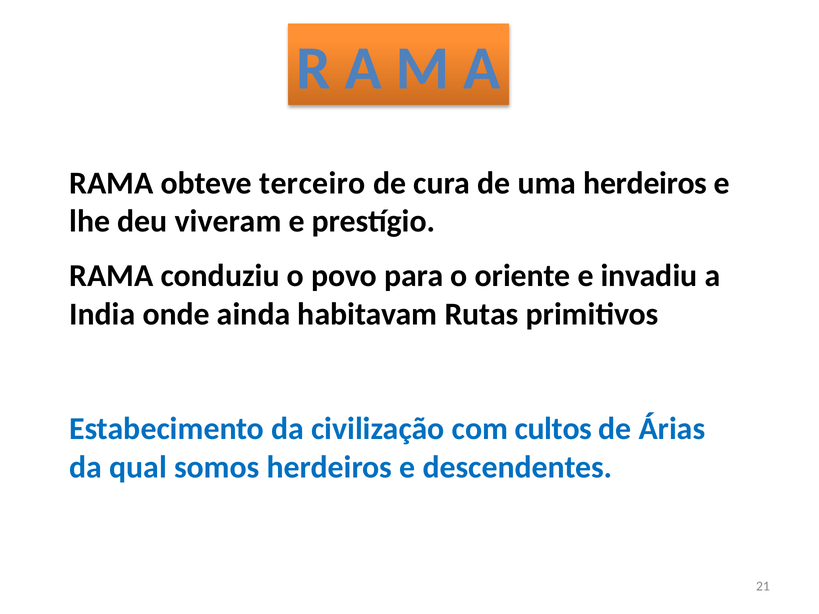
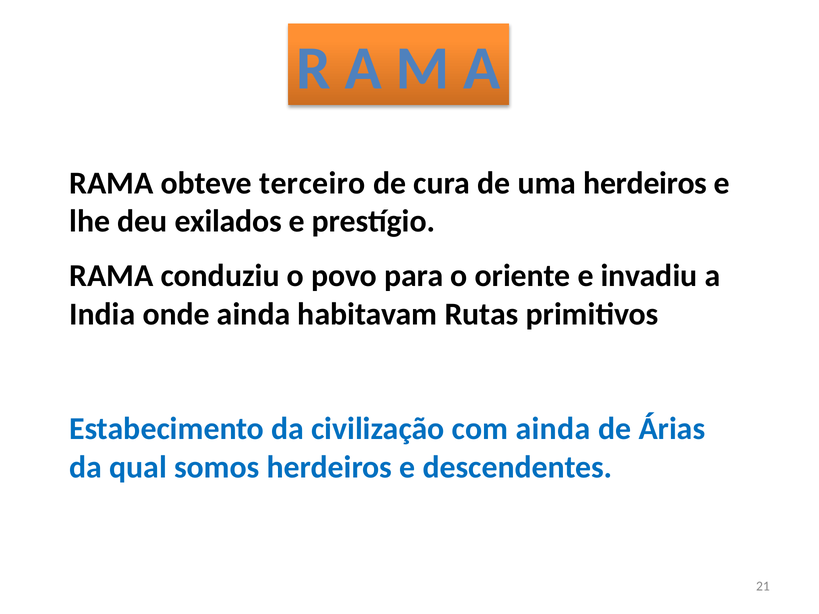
viveram: viveram -> exilados
com cultos: cultos -> ainda
